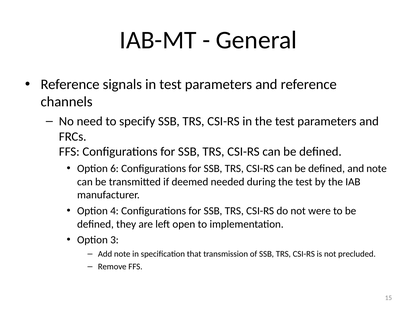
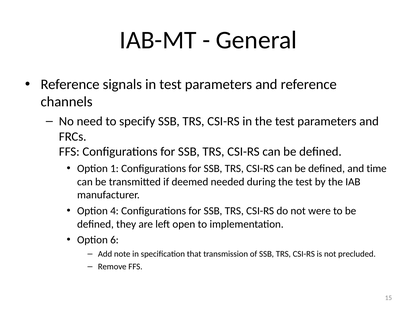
6: 6 -> 1
and note: note -> time
3: 3 -> 6
